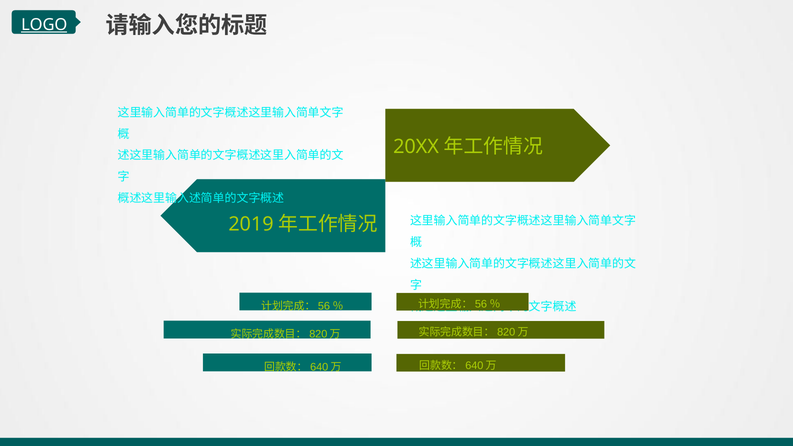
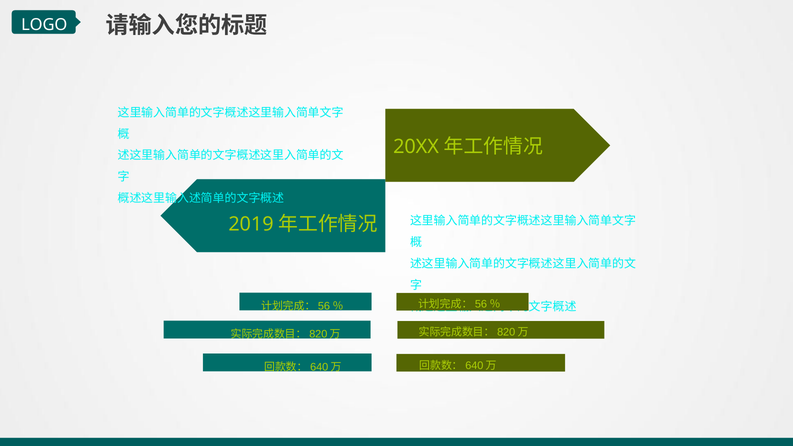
LOGO underline: present -> none
